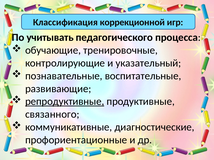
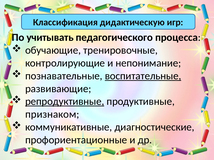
коррекционной: коррекционной -> дидактическую
указательный: указательный -> непонимание
воспитательные underline: none -> present
связанного: связанного -> признаком
